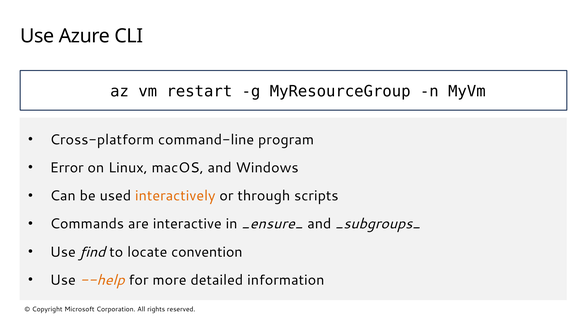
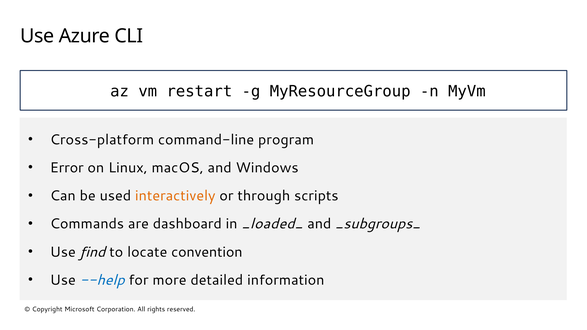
interactive: interactive -> dashboard
_ensure_: _ensure_ -> _loaded_
--help colour: orange -> blue
